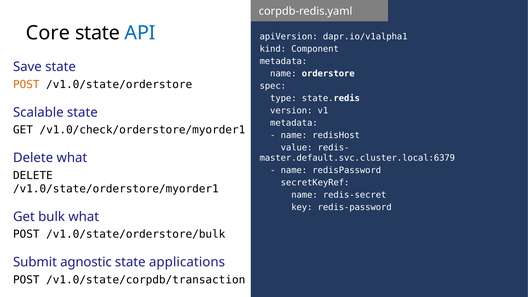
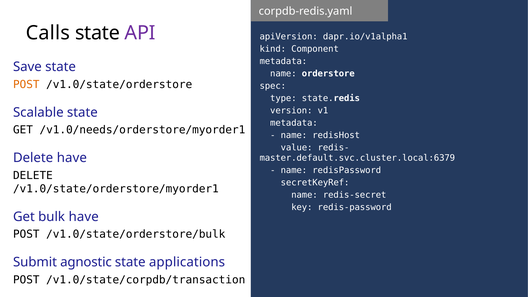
Core: Core -> Calls
API colour: blue -> purple
/v1.0/check/orderstore/myorder1: /v1.0/check/orderstore/myorder1 -> /v1.0/needs/orderstore/myorder1
Delete what: what -> have
bulk what: what -> have
